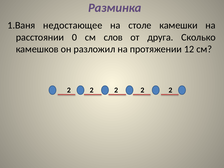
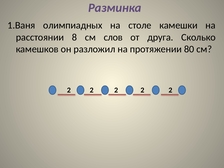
недостающее: недостающее -> олимпиадных
0: 0 -> 8
12: 12 -> 80
